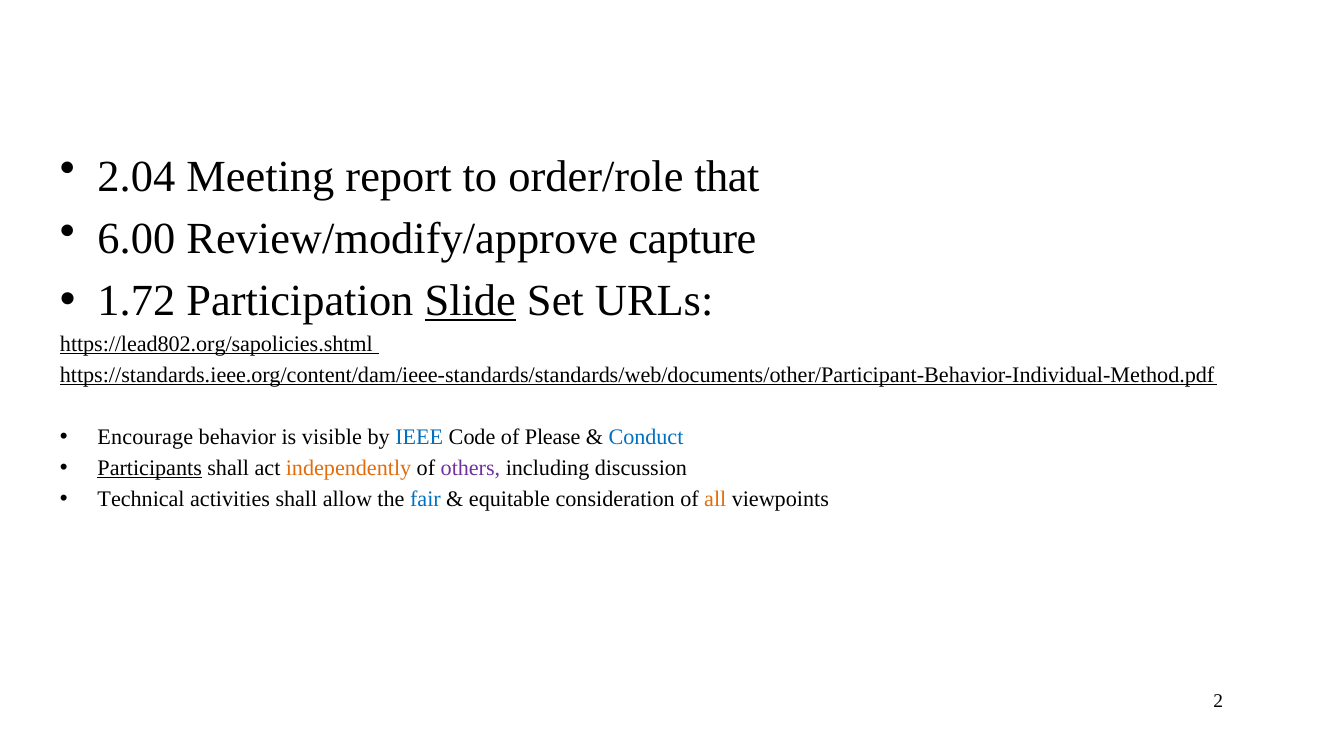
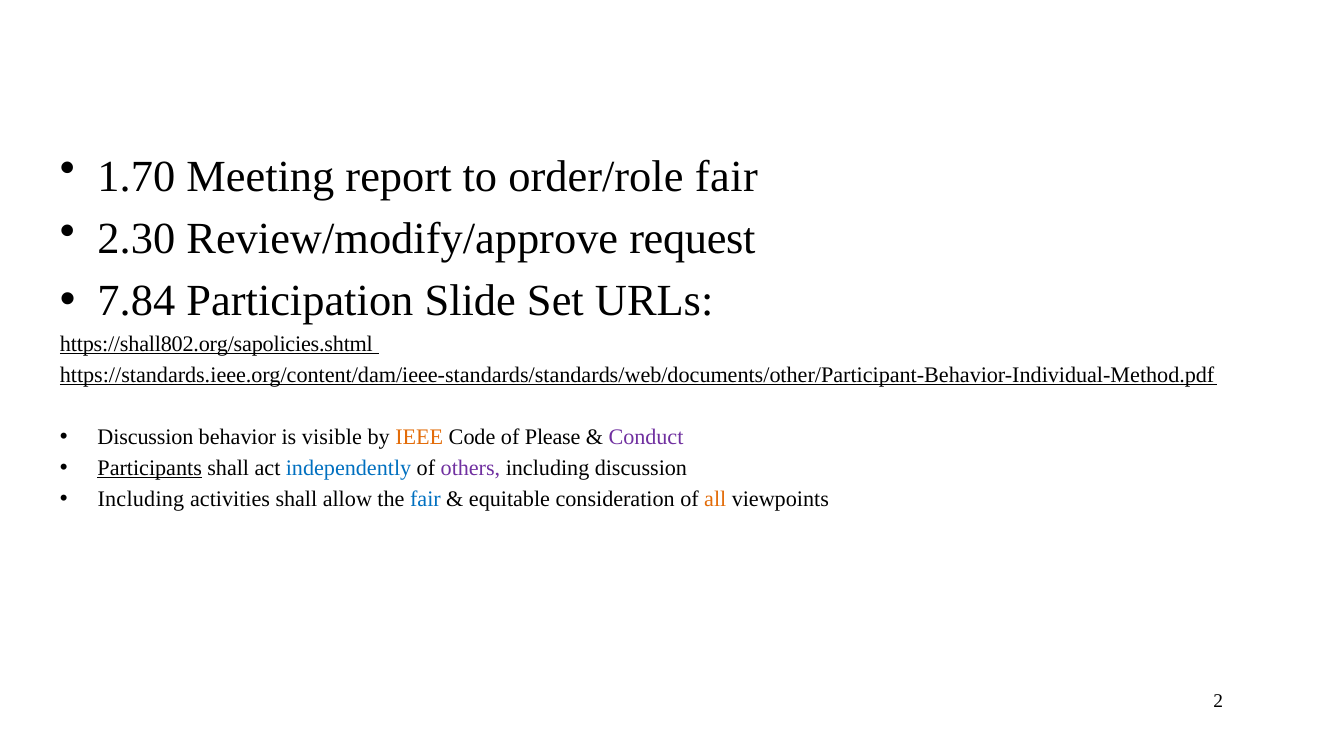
2.04: 2.04 -> 1.70
order/role that: that -> fair
6.00: 6.00 -> 2.30
capture: capture -> request
1.72: 1.72 -> 7.84
Slide underline: present -> none
https://lead802.org/sapolicies.shtml: https://lead802.org/sapolicies.shtml -> https://shall802.org/sapolicies.shtml
Encourage at (145, 437): Encourage -> Discussion
IEEE colour: blue -> orange
Conduct colour: blue -> purple
independently colour: orange -> blue
Technical at (141, 499): Technical -> Including
